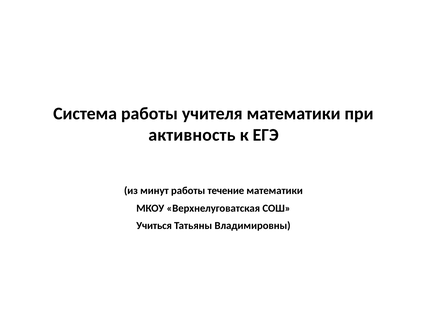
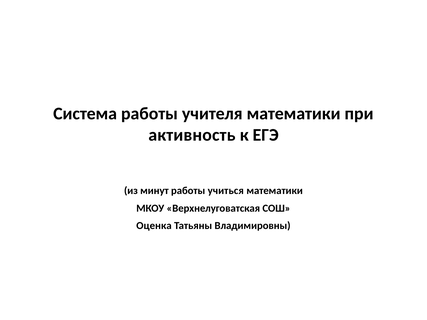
течение: течение -> учиться
Учиться: Учиться -> Оценка
